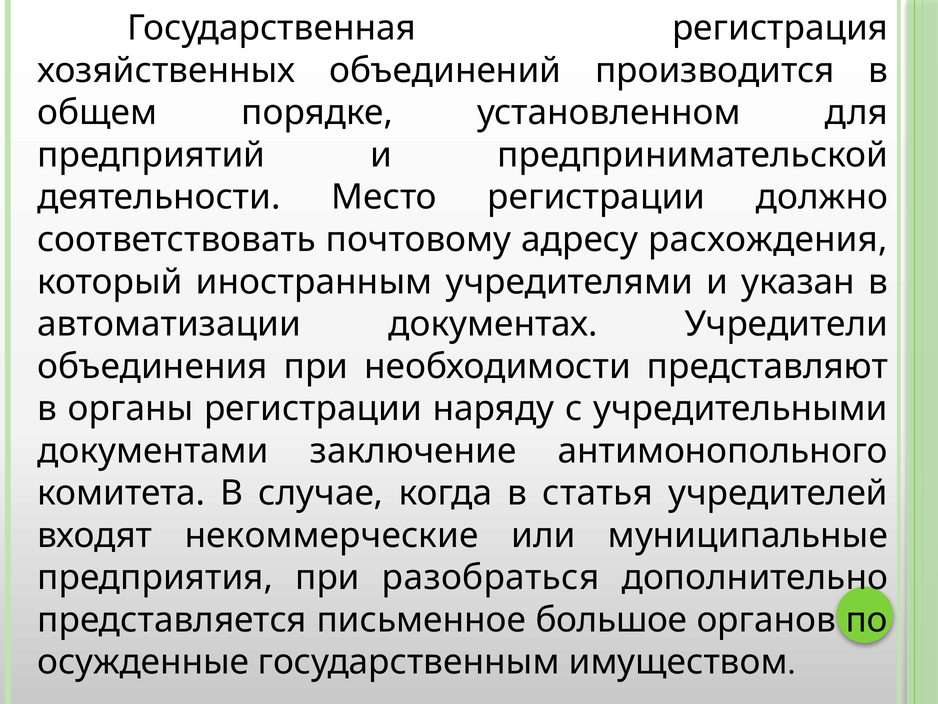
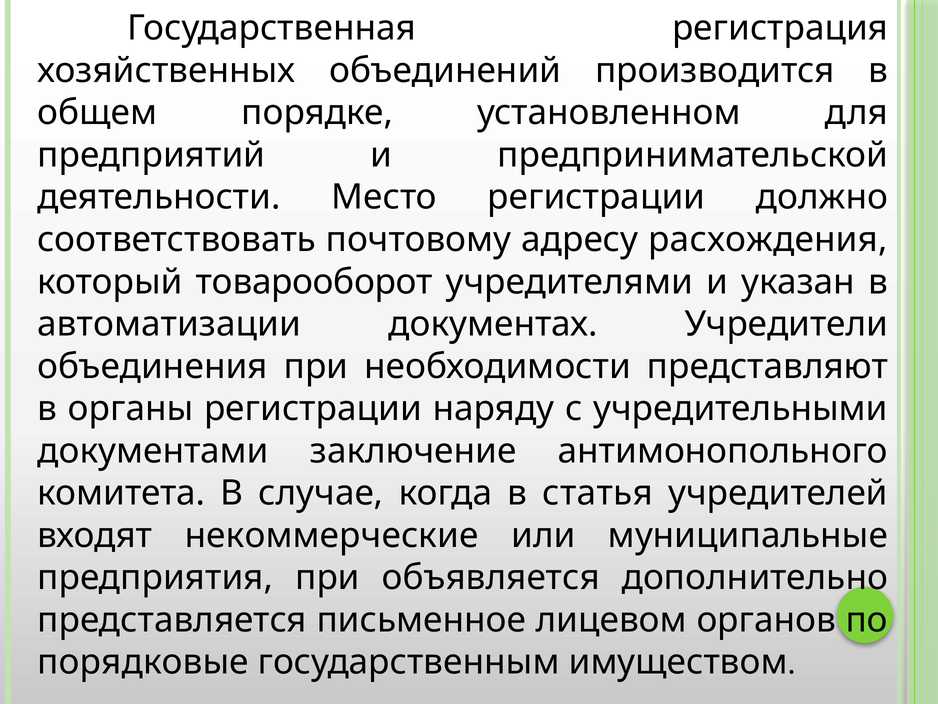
иностранным: иностранным -> товарооборот
разобраться: разобраться -> объявляется
большое: большое -> лицевом
осужденные: осужденные -> порядковые
